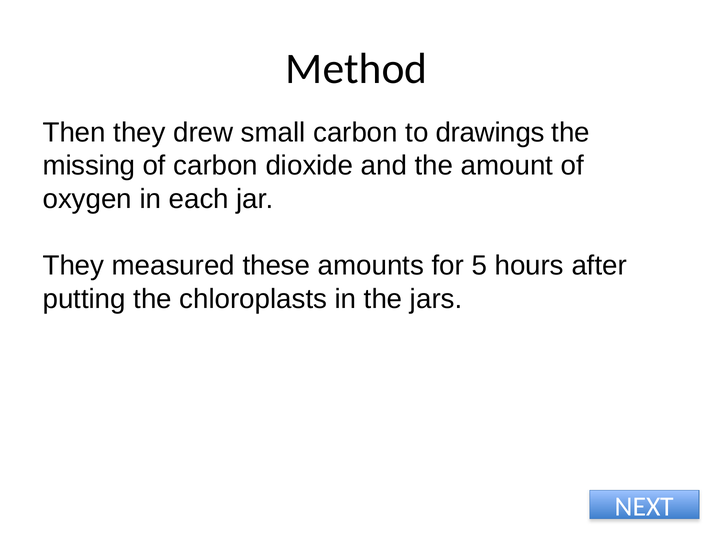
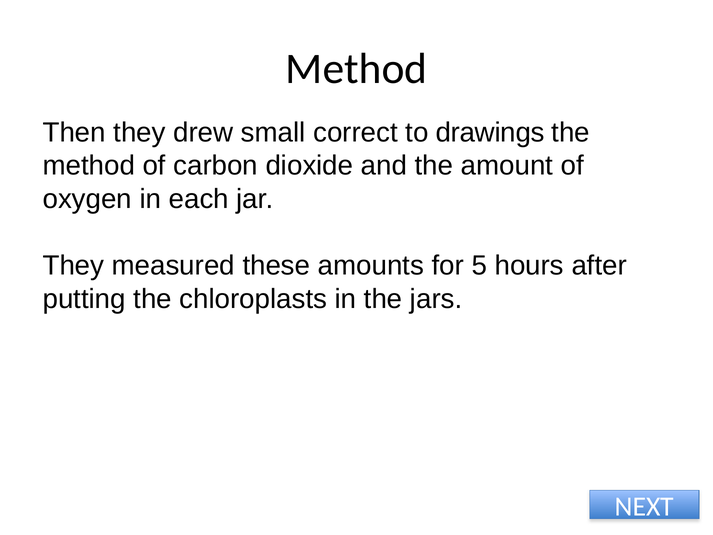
small carbon: carbon -> correct
missing at (89, 166): missing -> method
